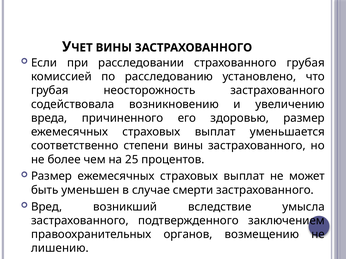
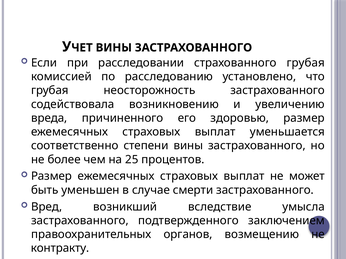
лишению: лишению -> контракту
